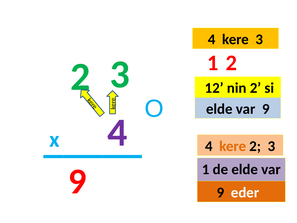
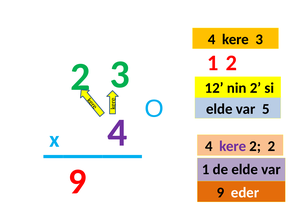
9 at (266, 109): 9 -> 5
kere at (233, 146) colour: orange -> purple
2 3: 3 -> 2
